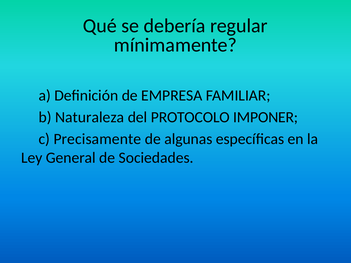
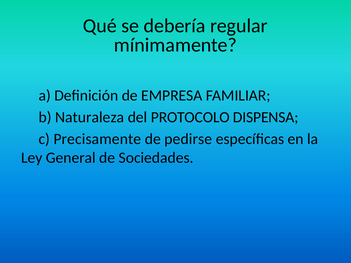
IMPONER: IMPONER -> DISPENSA
algunas: algunas -> pedirse
